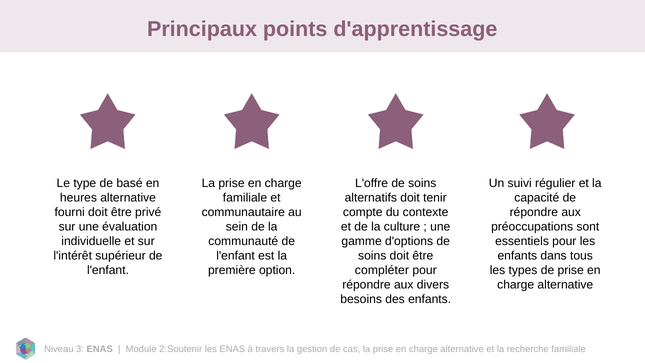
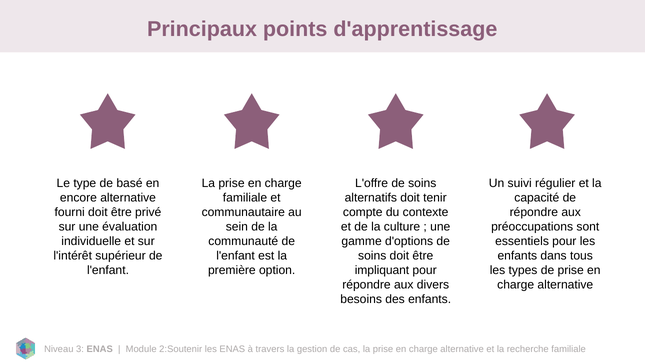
heures: heures -> encore
compléter: compléter -> impliquant
